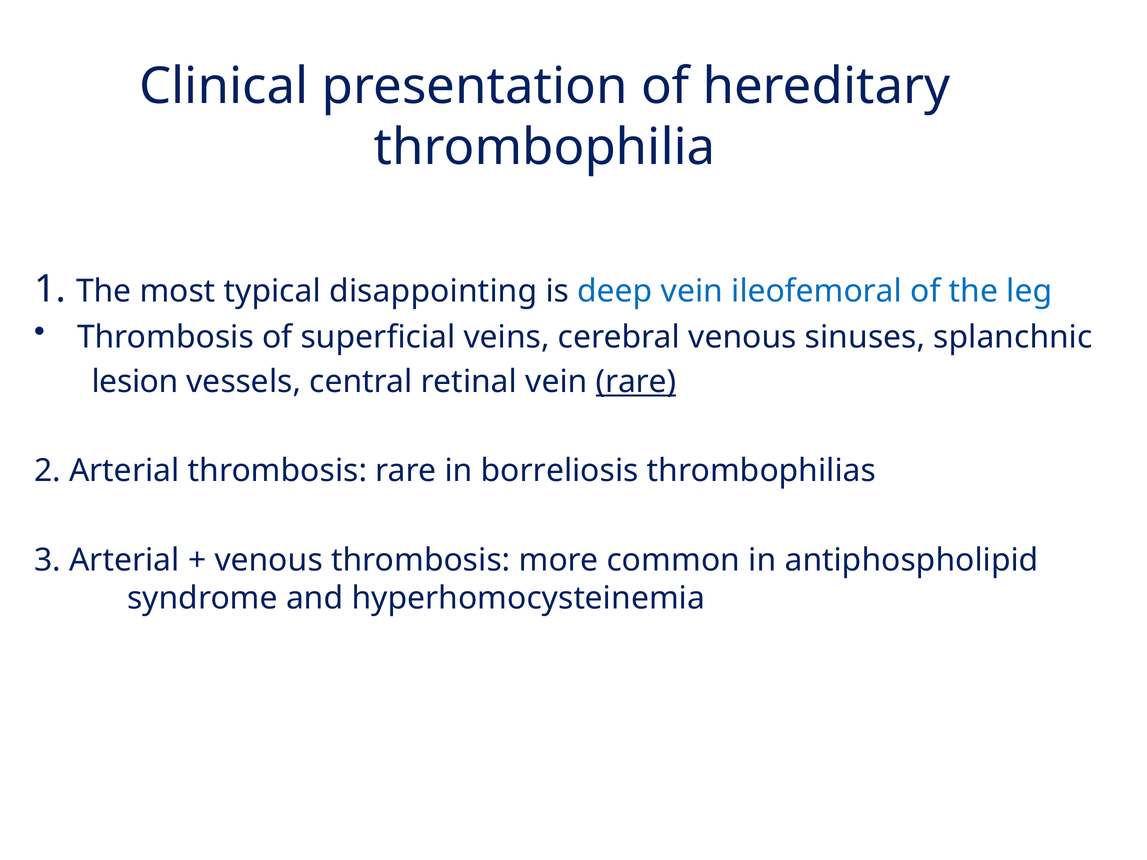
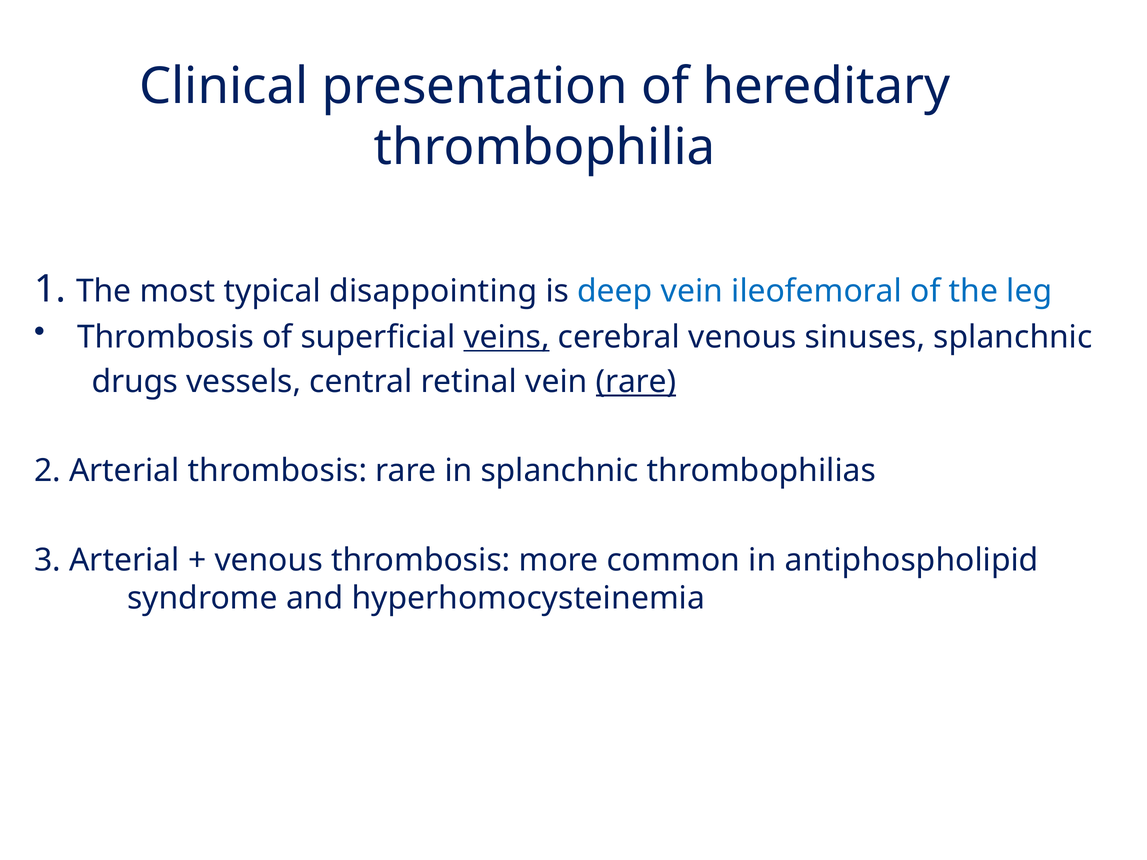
veins underline: none -> present
lesion: lesion -> drugs
in borreliosis: borreliosis -> splanchnic
